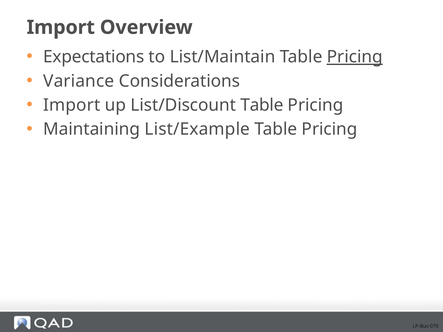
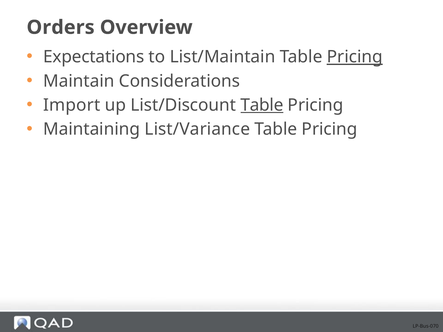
Import at (61, 27): Import -> Orders
Variance: Variance -> Maintain
Table at (262, 105) underline: none -> present
List/Example: List/Example -> List/Variance
